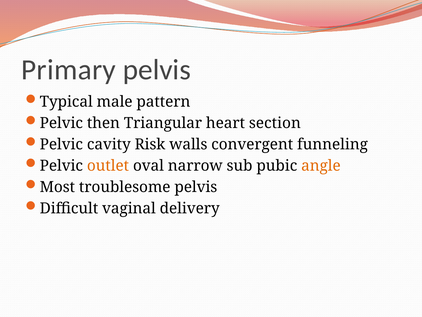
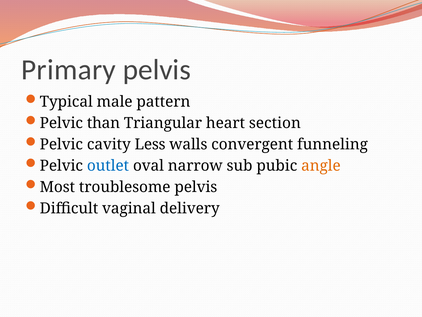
then: then -> than
Risk: Risk -> Less
outlet colour: orange -> blue
